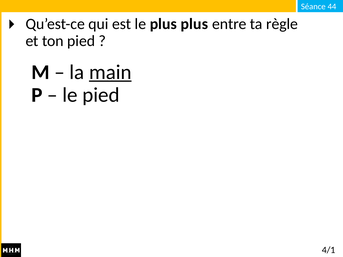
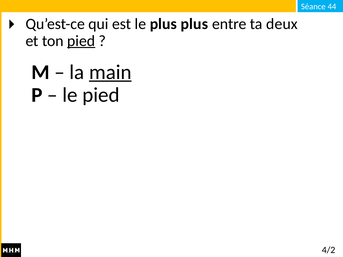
règle: règle -> deux
pied at (81, 41) underline: none -> present
4/1: 4/1 -> 4/2
